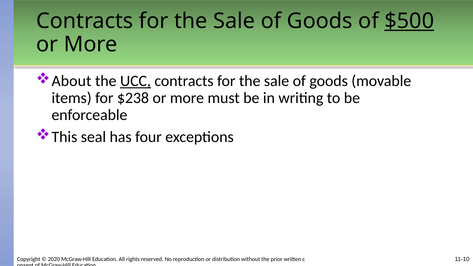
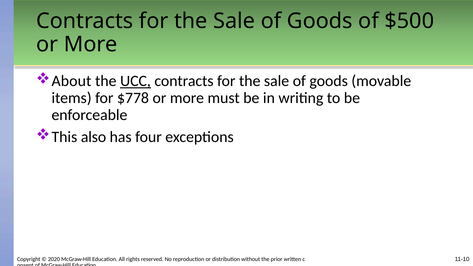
$500 underline: present -> none
$238: $238 -> $778
seal: seal -> also
